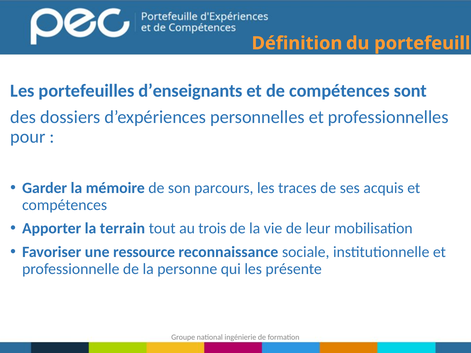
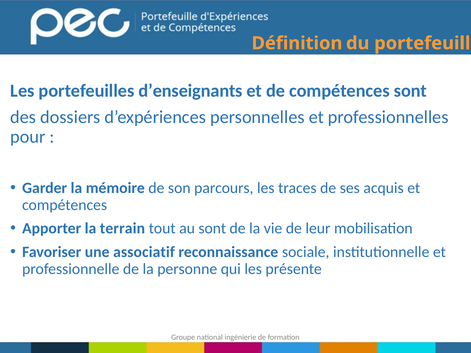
au trois: trois -> sont
ressource: ressource -> associatif
